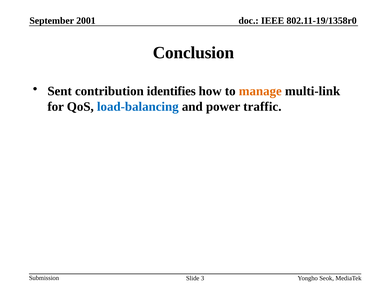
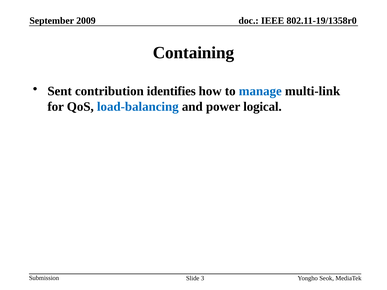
2001: 2001 -> 2009
Conclusion: Conclusion -> Containing
manage colour: orange -> blue
traffic: traffic -> logical
